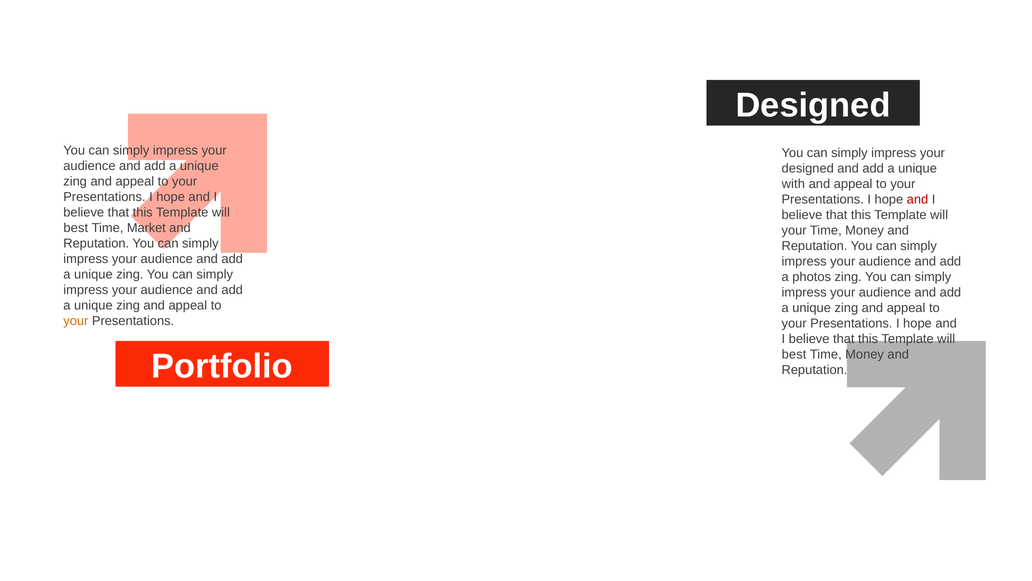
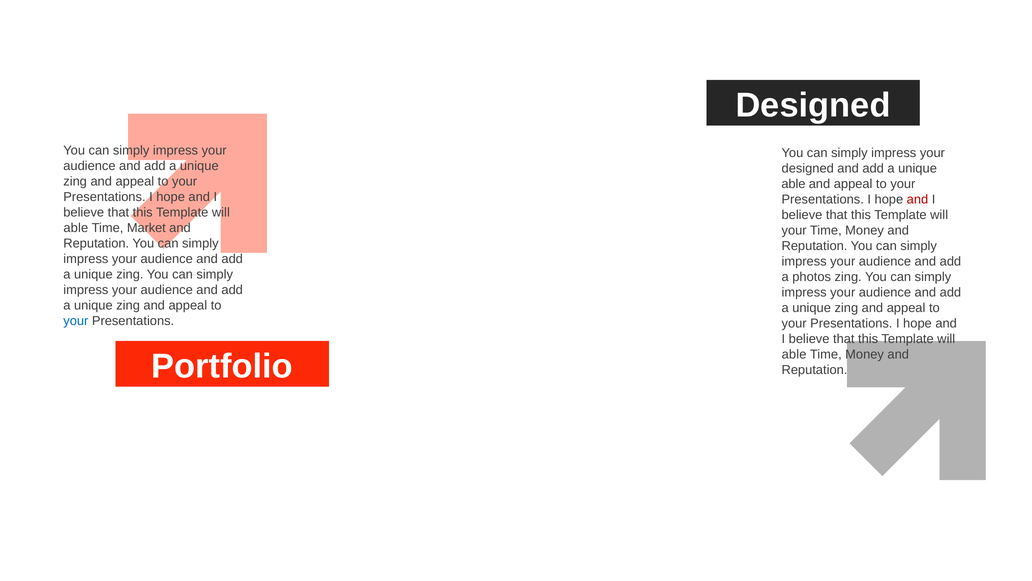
with at (793, 184): with -> able
best at (76, 228): best -> able
your at (76, 321) colour: orange -> blue
best at (794, 354): best -> able
